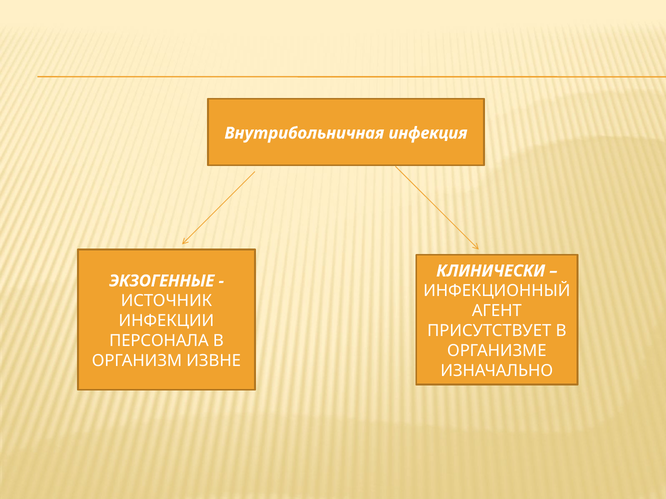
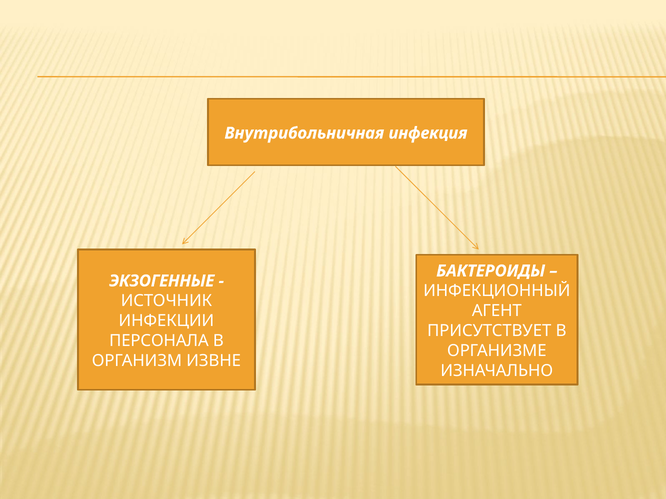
КЛИНИЧЕСКИ: КЛИНИЧЕСКИ -> БАКТЕРОИДЫ
